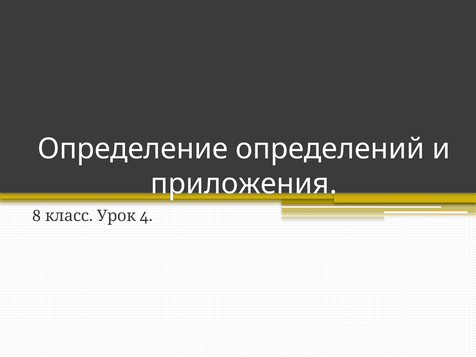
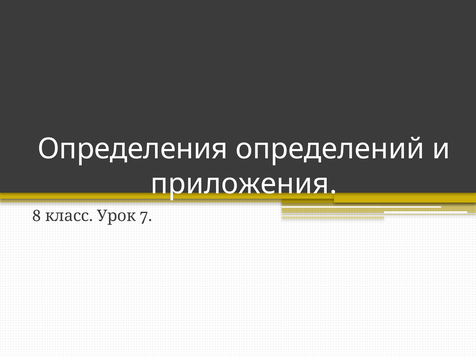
Определение: Определение -> Определения
4: 4 -> 7
